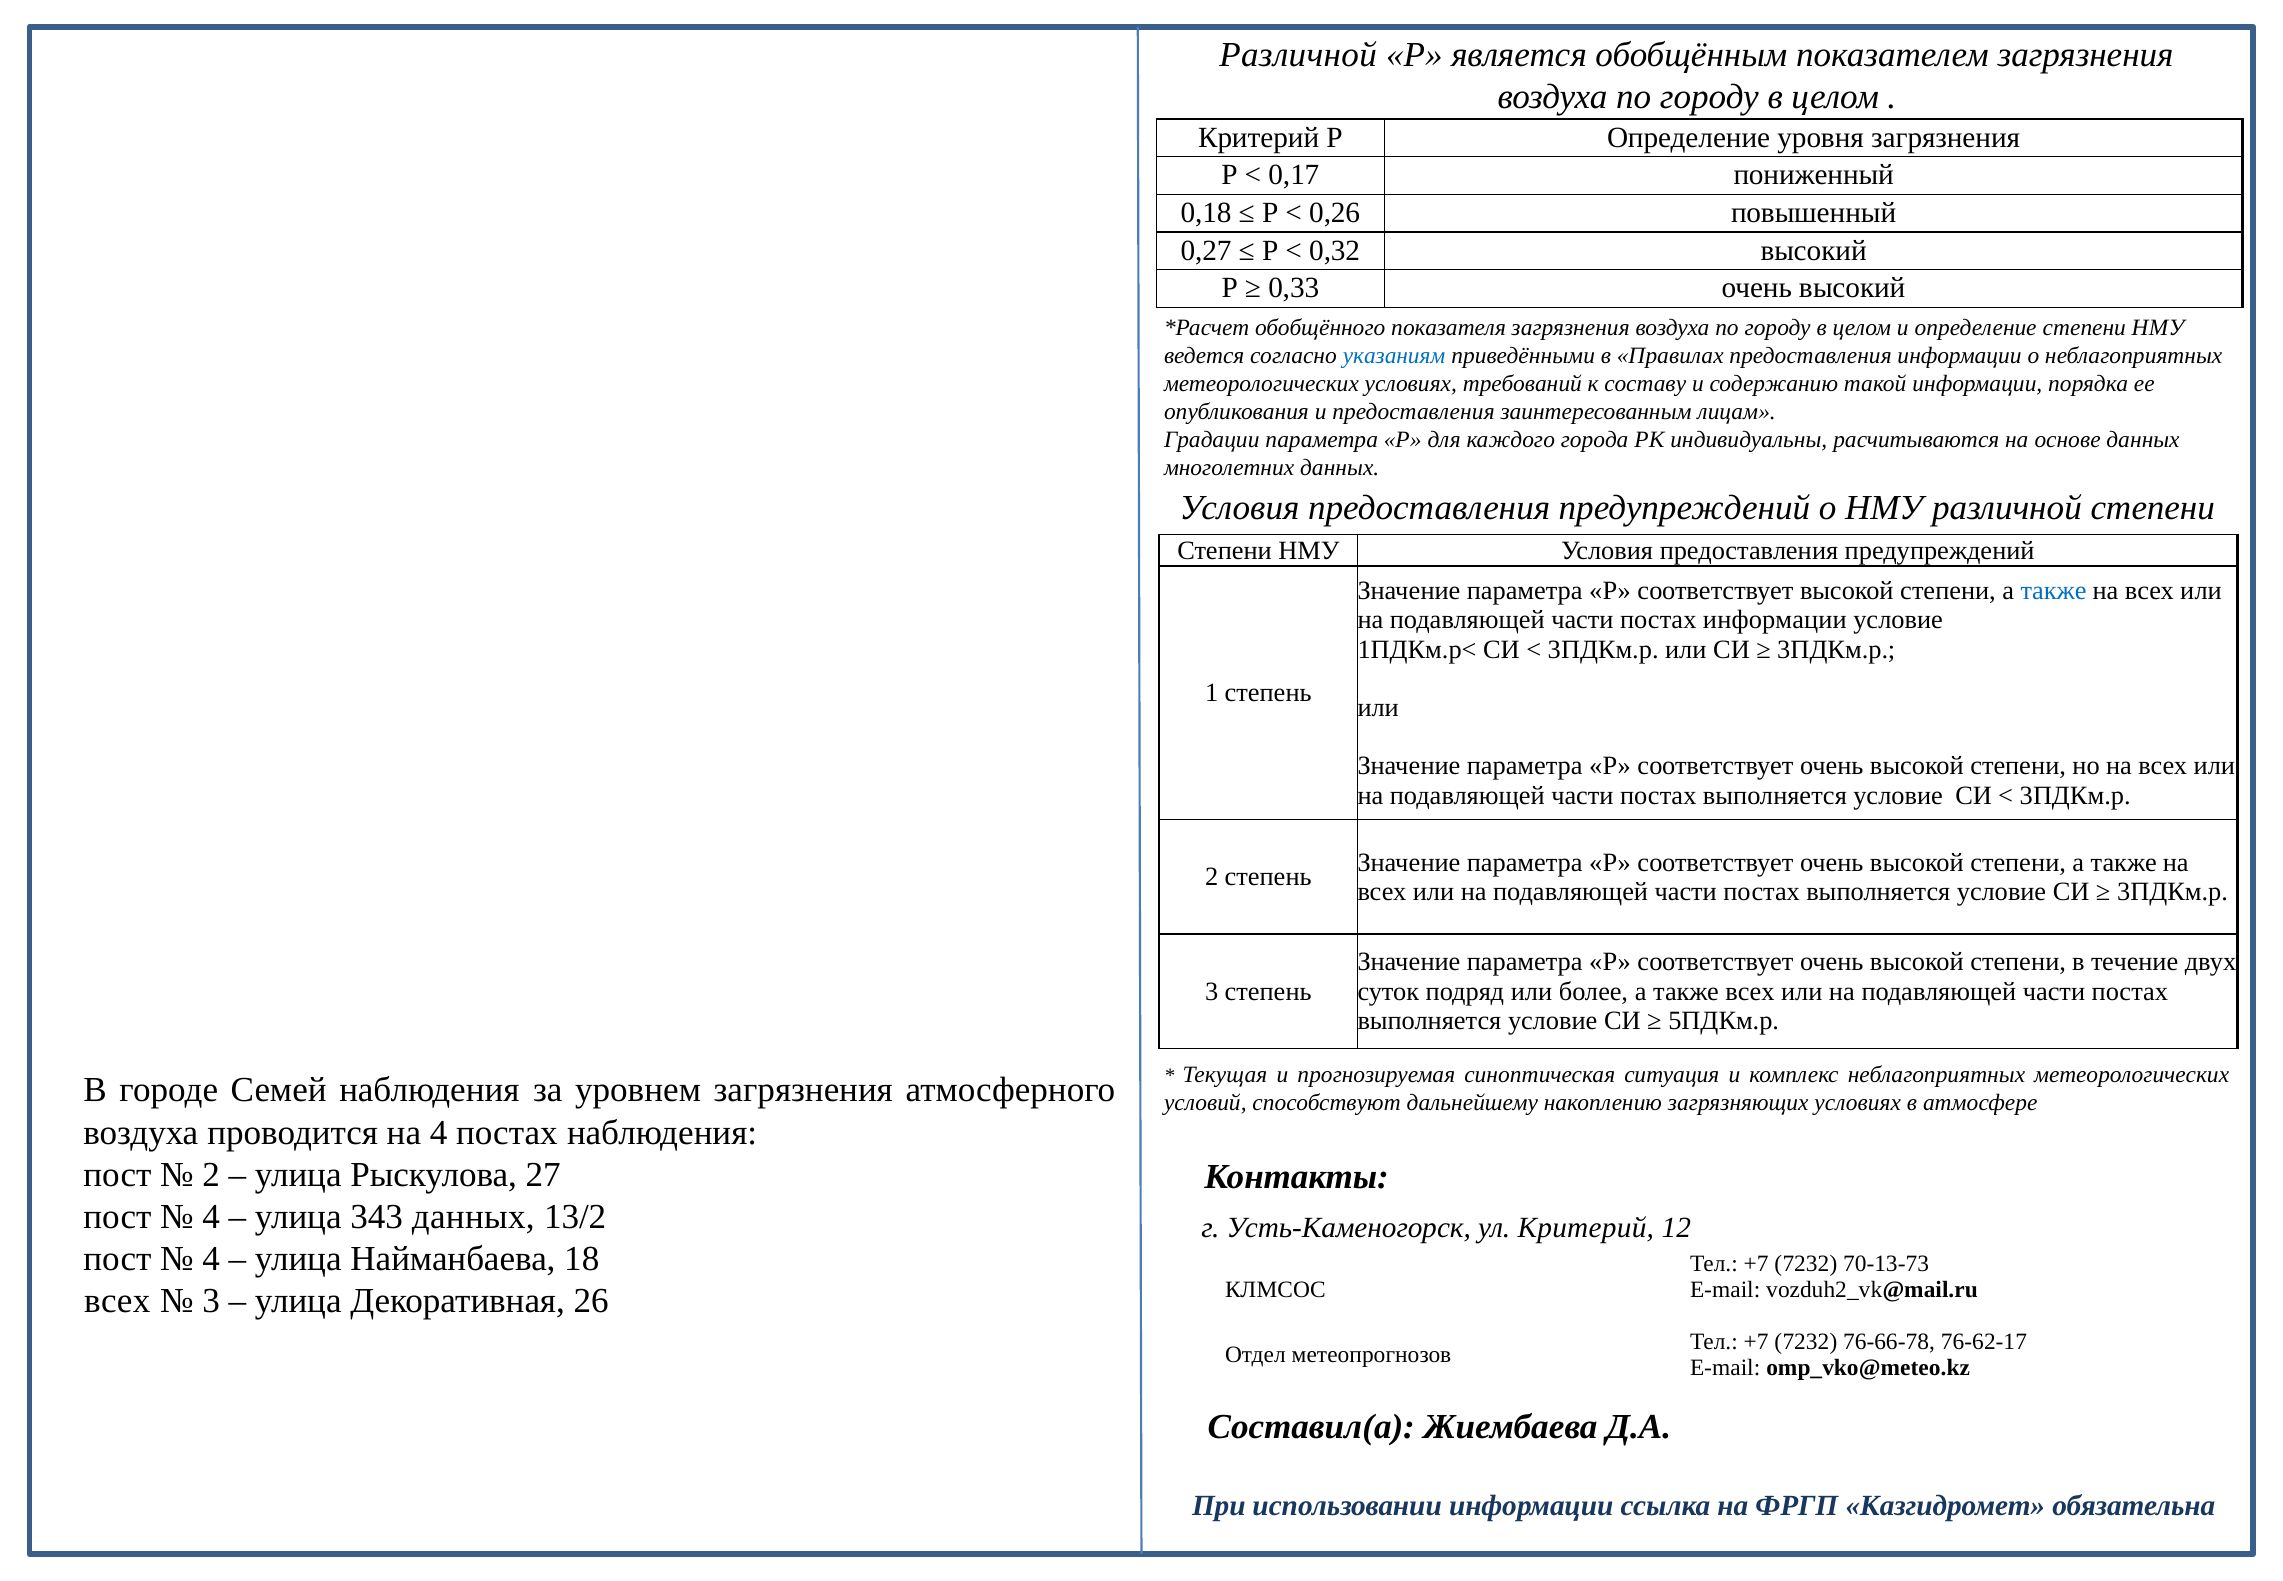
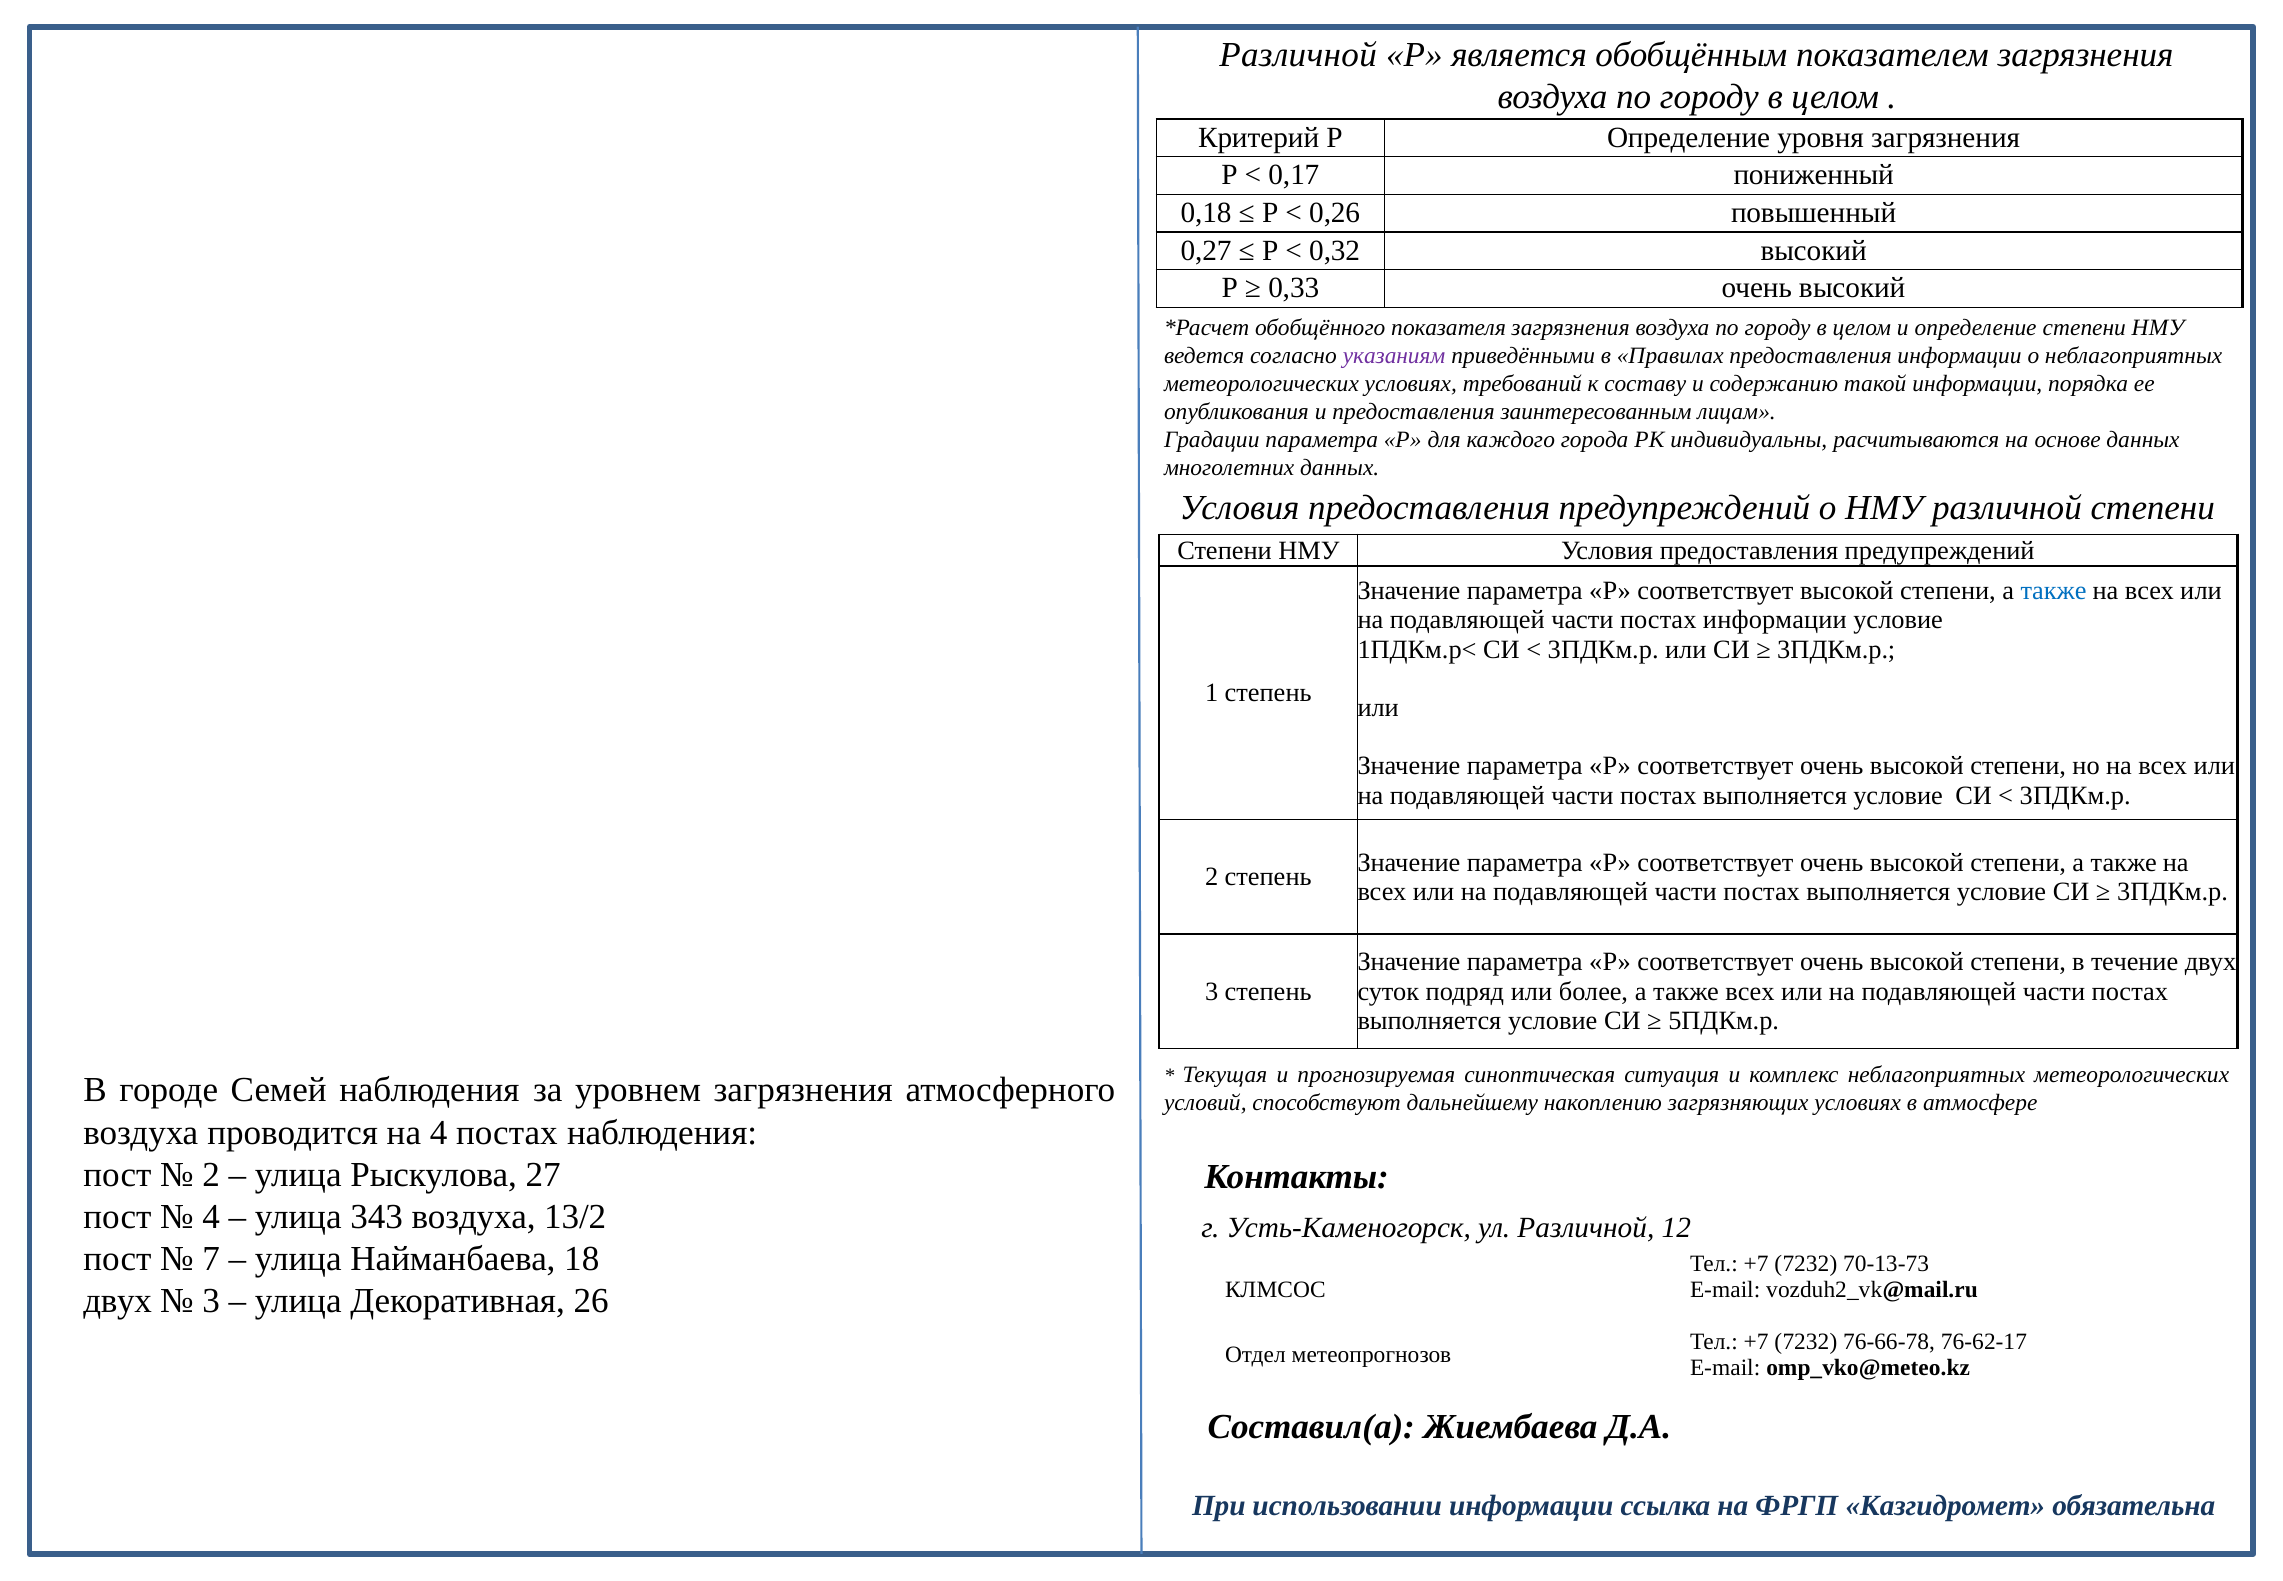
указаниям colour: blue -> purple
343 данных: данных -> воздуха
ул Критерий: Критерий -> Различной
4 at (211, 1259): 4 -> 7
всех at (117, 1301): всех -> двух
